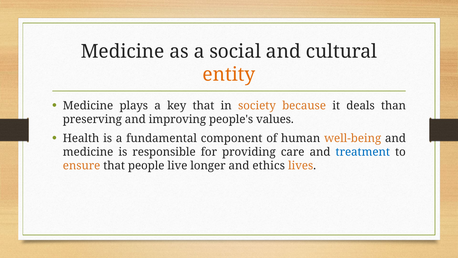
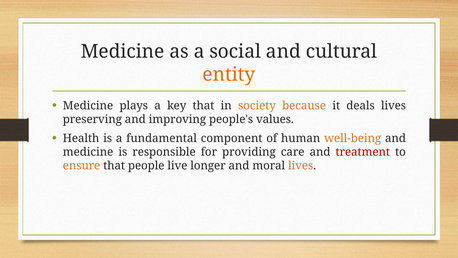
deals than: than -> lives
treatment colour: blue -> red
ethics: ethics -> moral
